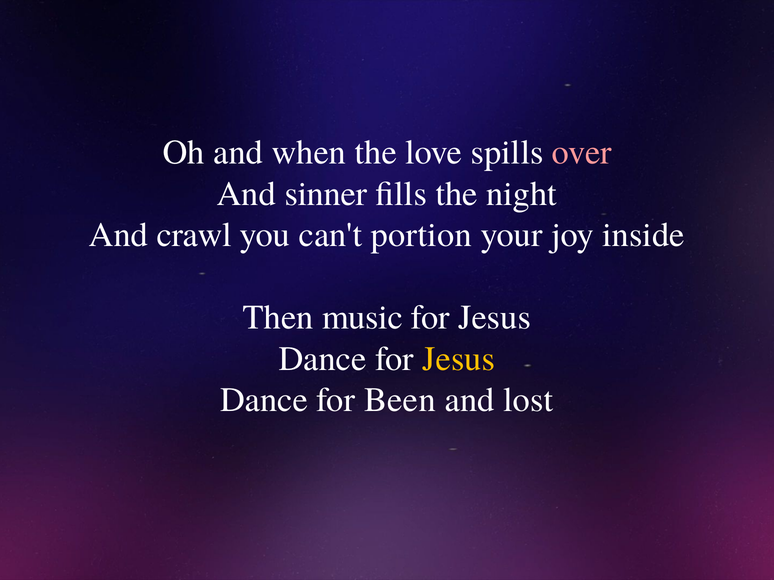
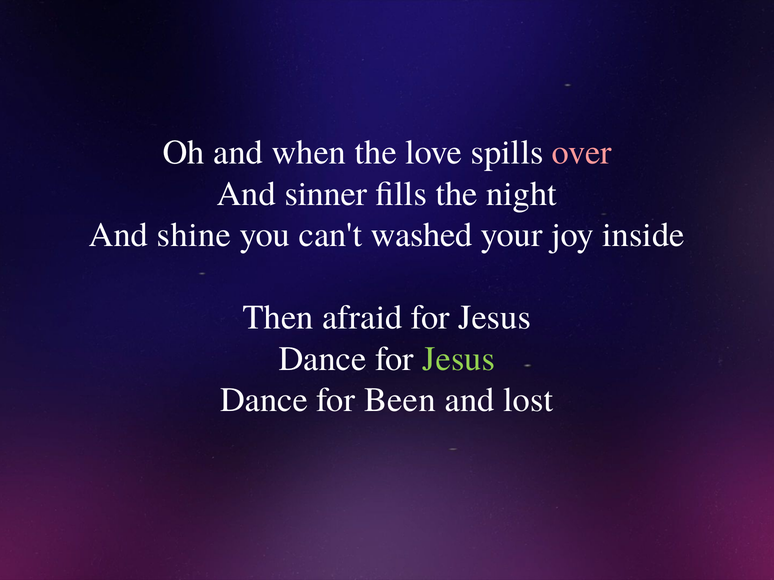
crawl: crawl -> shine
portion: portion -> washed
music: music -> afraid
Jesus at (459, 359) colour: yellow -> light green
